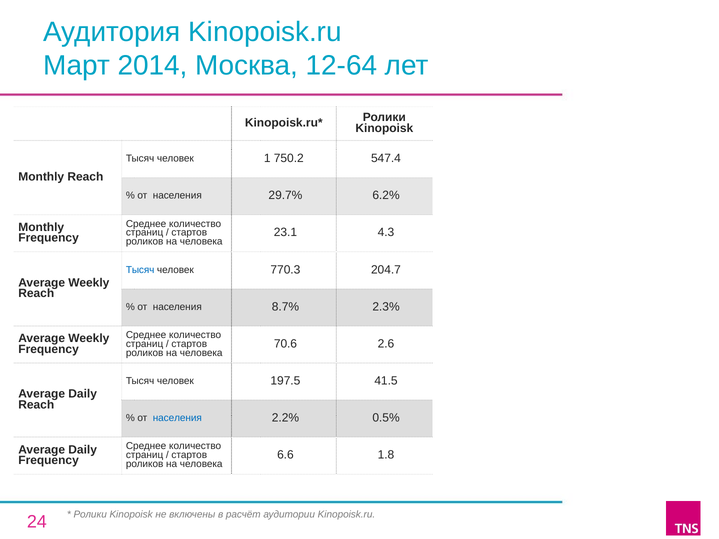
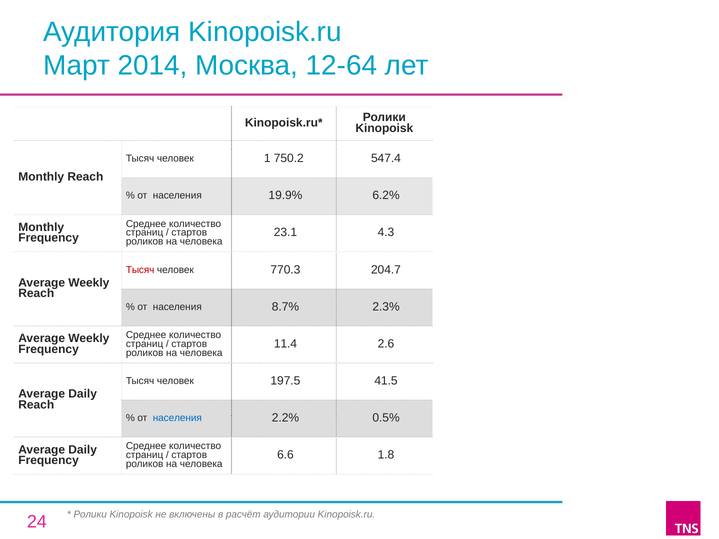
29.7%: 29.7% -> 19.9%
Тысяч at (140, 270) colour: blue -> red
70.6: 70.6 -> 11.4
